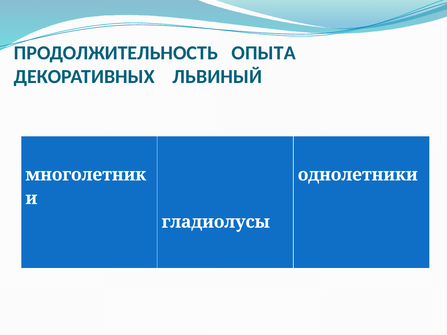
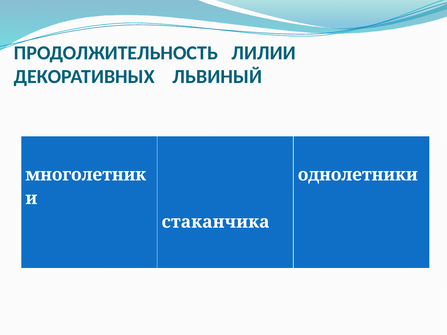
ОПЫТА: ОПЫТА -> ЛИЛИИ
гладиолусы: гладиолусы -> стаканчика
